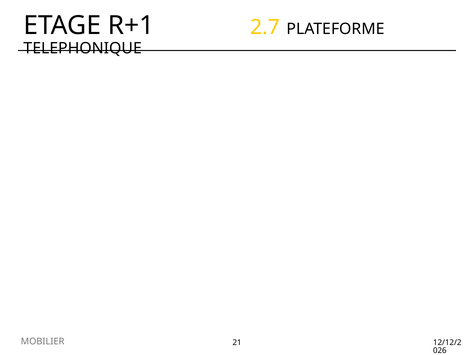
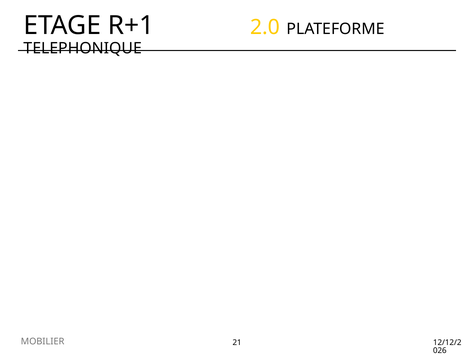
2.7: 2.7 -> 2.0
